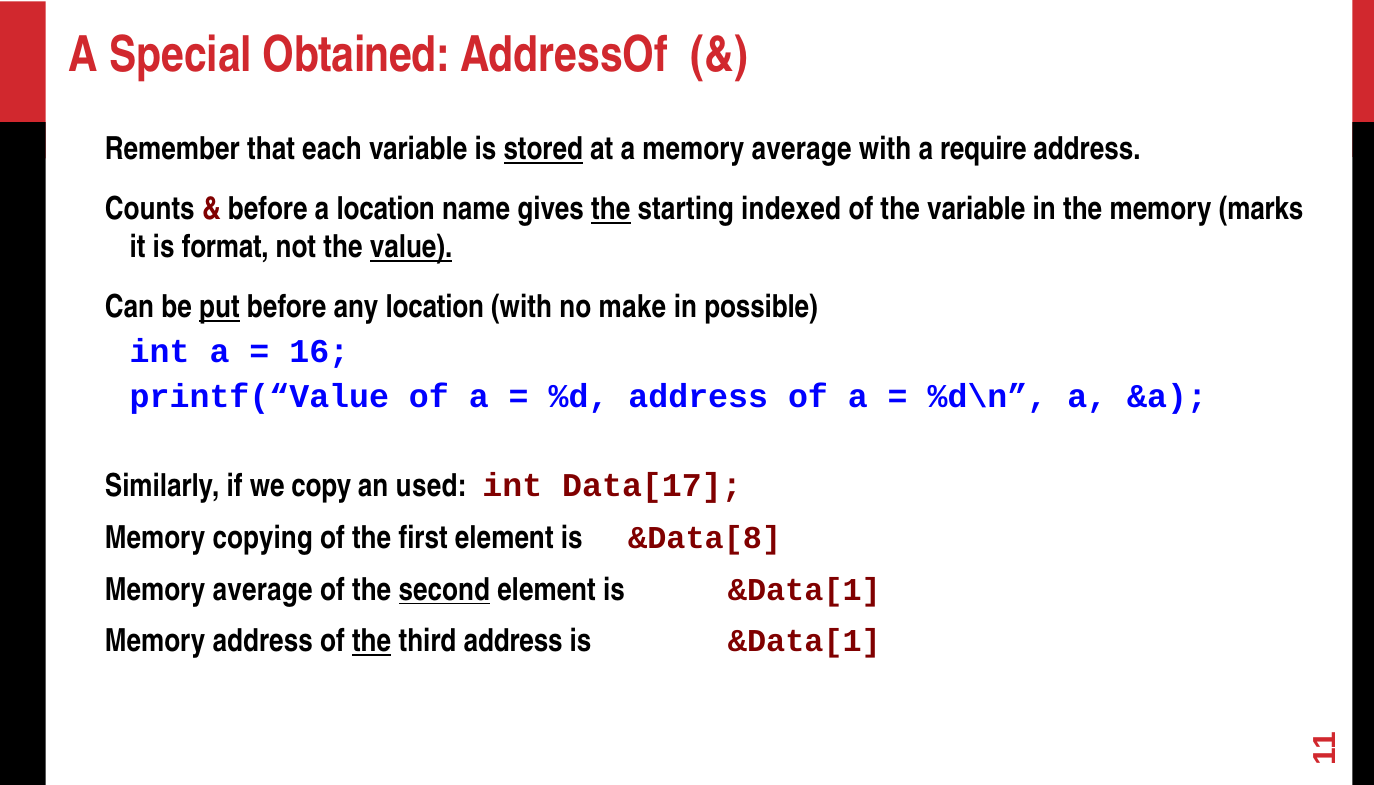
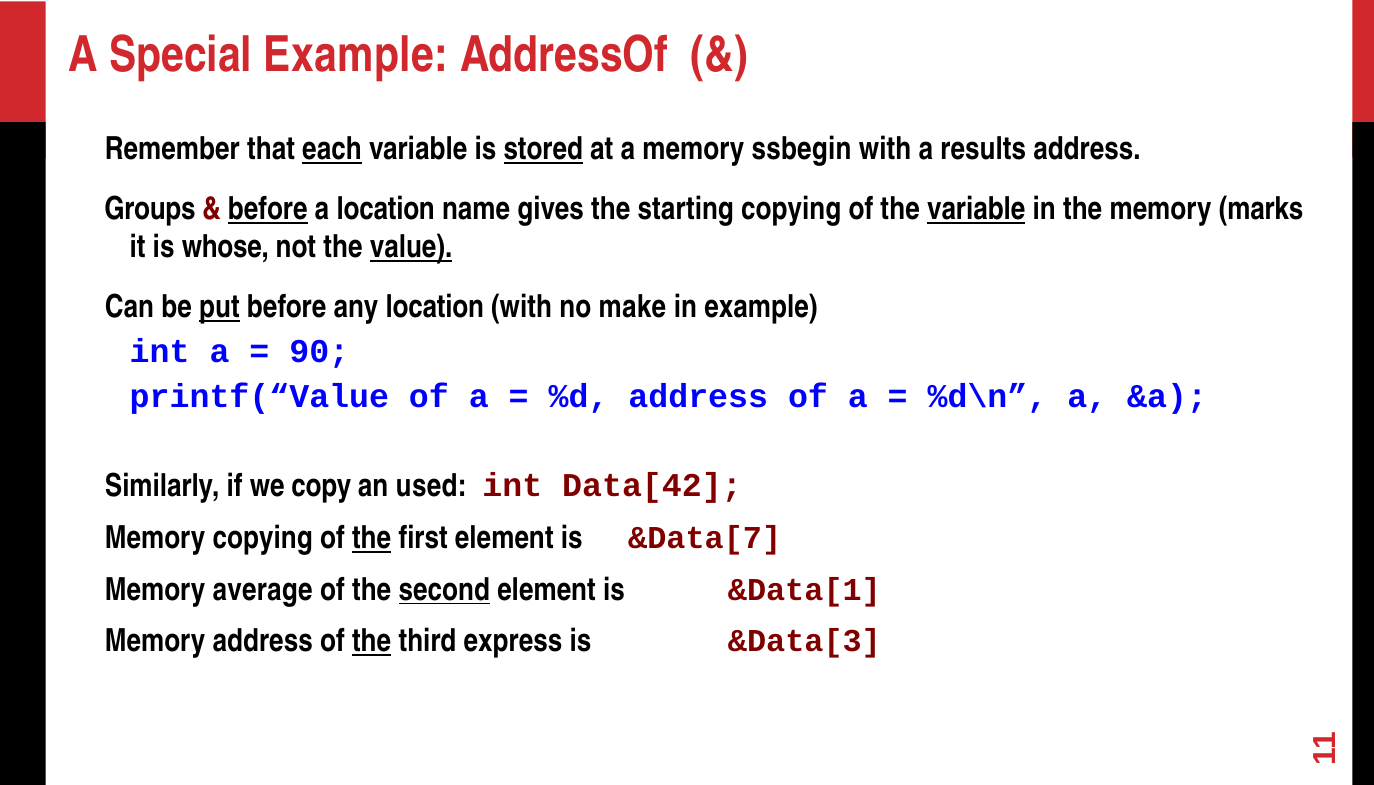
Special Obtained: Obtained -> Example
each underline: none -> present
a memory average: average -> ssbegin
require: require -> results
Counts: Counts -> Groups
before at (268, 209) underline: none -> present
the at (611, 209) underline: present -> none
starting indexed: indexed -> copying
variable at (976, 209) underline: none -> present
format: format -> whose
in possible: possible -> example
16: 16 -> 90
Data[17: Data[17 -> Data[42
the at (372, 538) underline: none -> present
&Data[8: &Data[8 -> &Data[7
third address: address -> express
&Data[1 at (804, 642): &Data[1 -> &Data[3
